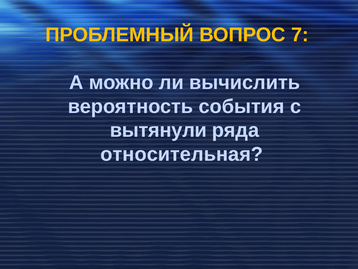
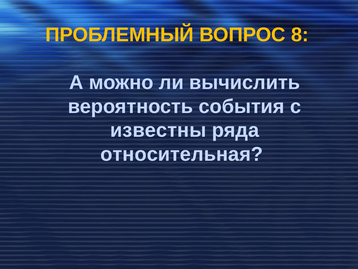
7: 7 -> 8
вытянули: вытянули -> известны
